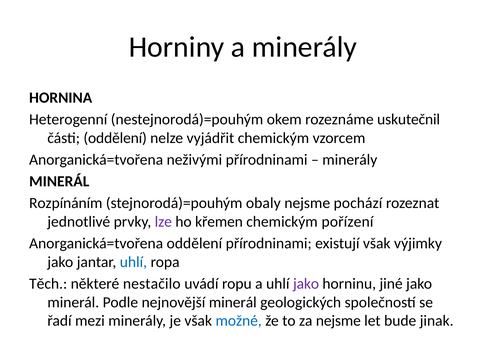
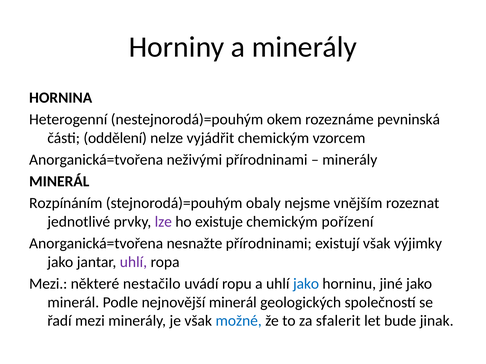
uskutečnil: uskutečnil -> pevninská
pochází: pochází -> vnějším
křemen: křemen -> existuje
Anorganická=tvořena oddělení: oddělení -> nesnažte
uhlí at (133, 262) colour: blue -> purple
Těch at (48, 284): Těch -> Mezi
jako at (306, 284) colour: purple -> blue
za nejsme: nejsme -> sfalerit
